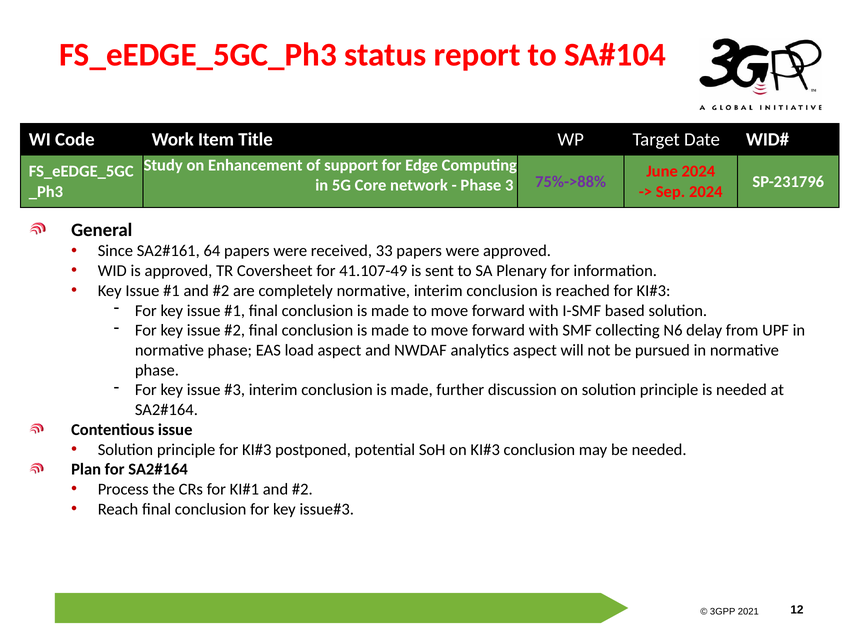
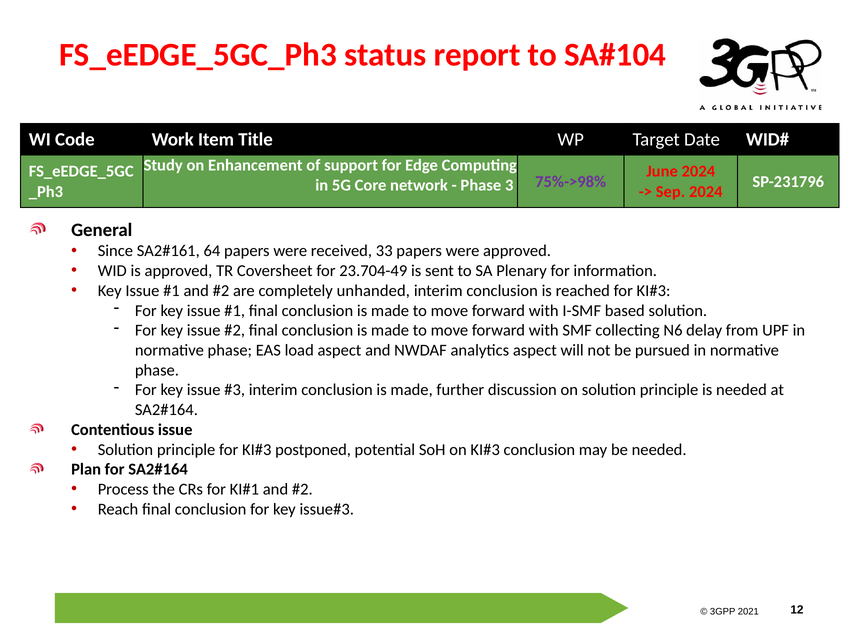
75%->88%: 75%->88% -> 75%->98%
41.107-49: 41.107-49 -> 23.704-49
completely normative: normative -> unhanded
